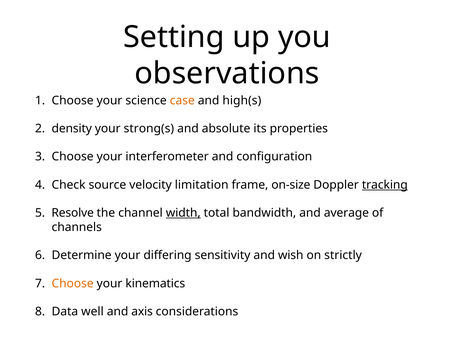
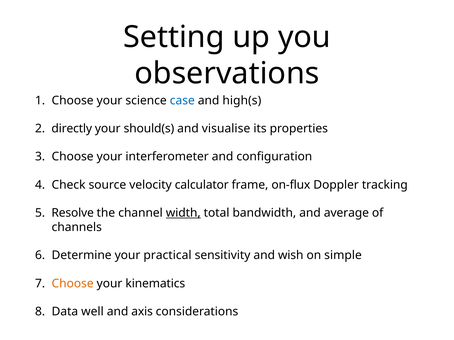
case colour: orange -> blue
density: density -> directly
strong(s: strong(s -> should(s
absolute: absolute -> visualise
limitation: limitation -> calculator
on-size: on-size -> on-flux
tracking underline: present -> none
differing: differing -> practical
strictly: strictly -> simple
